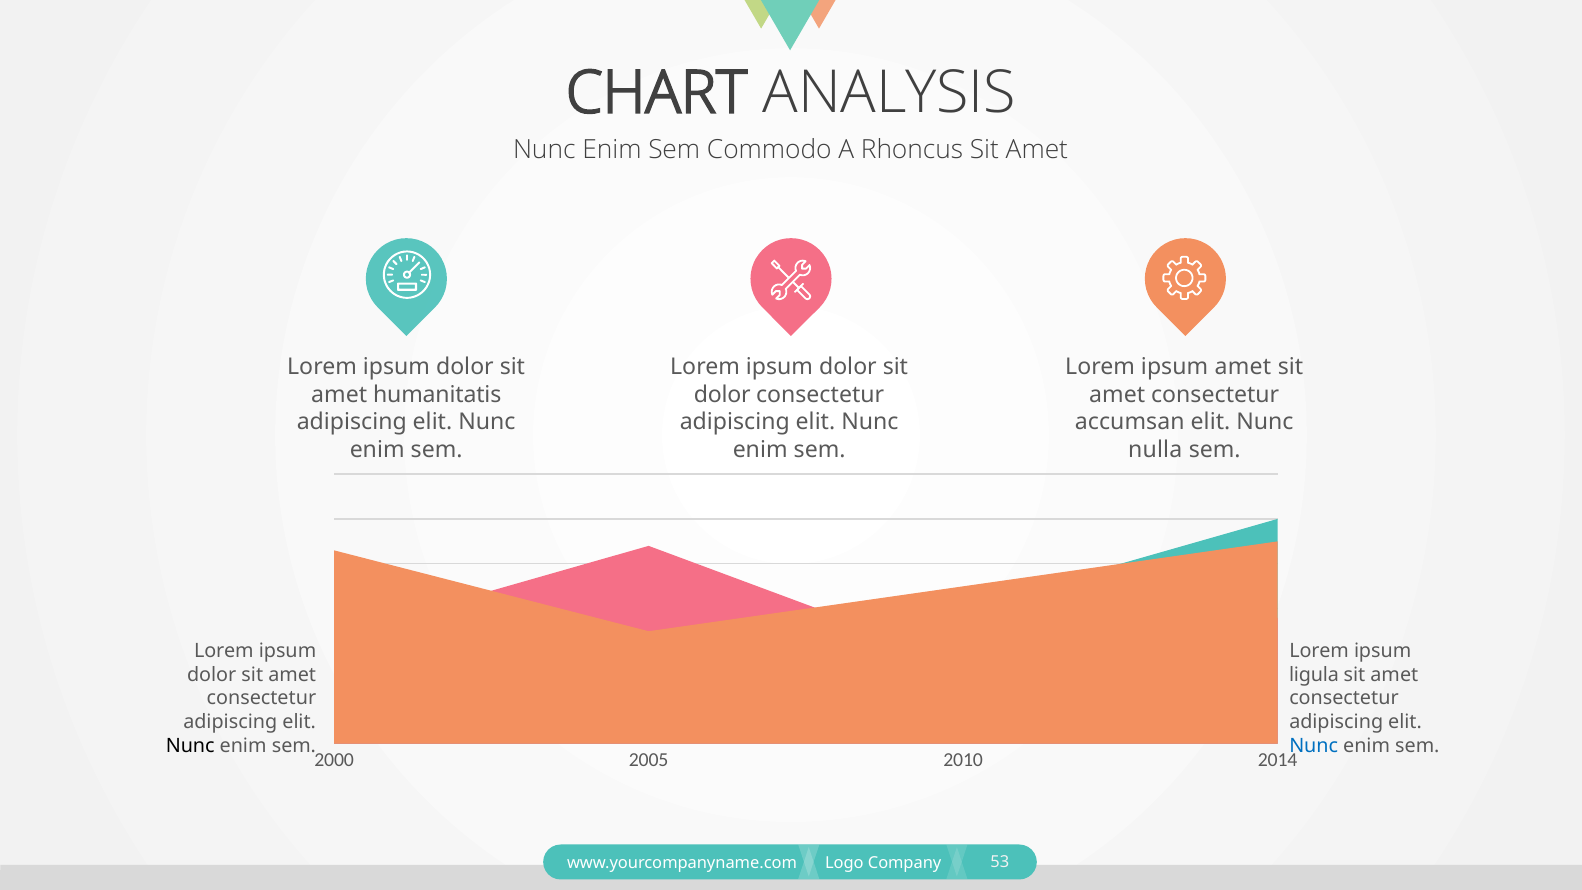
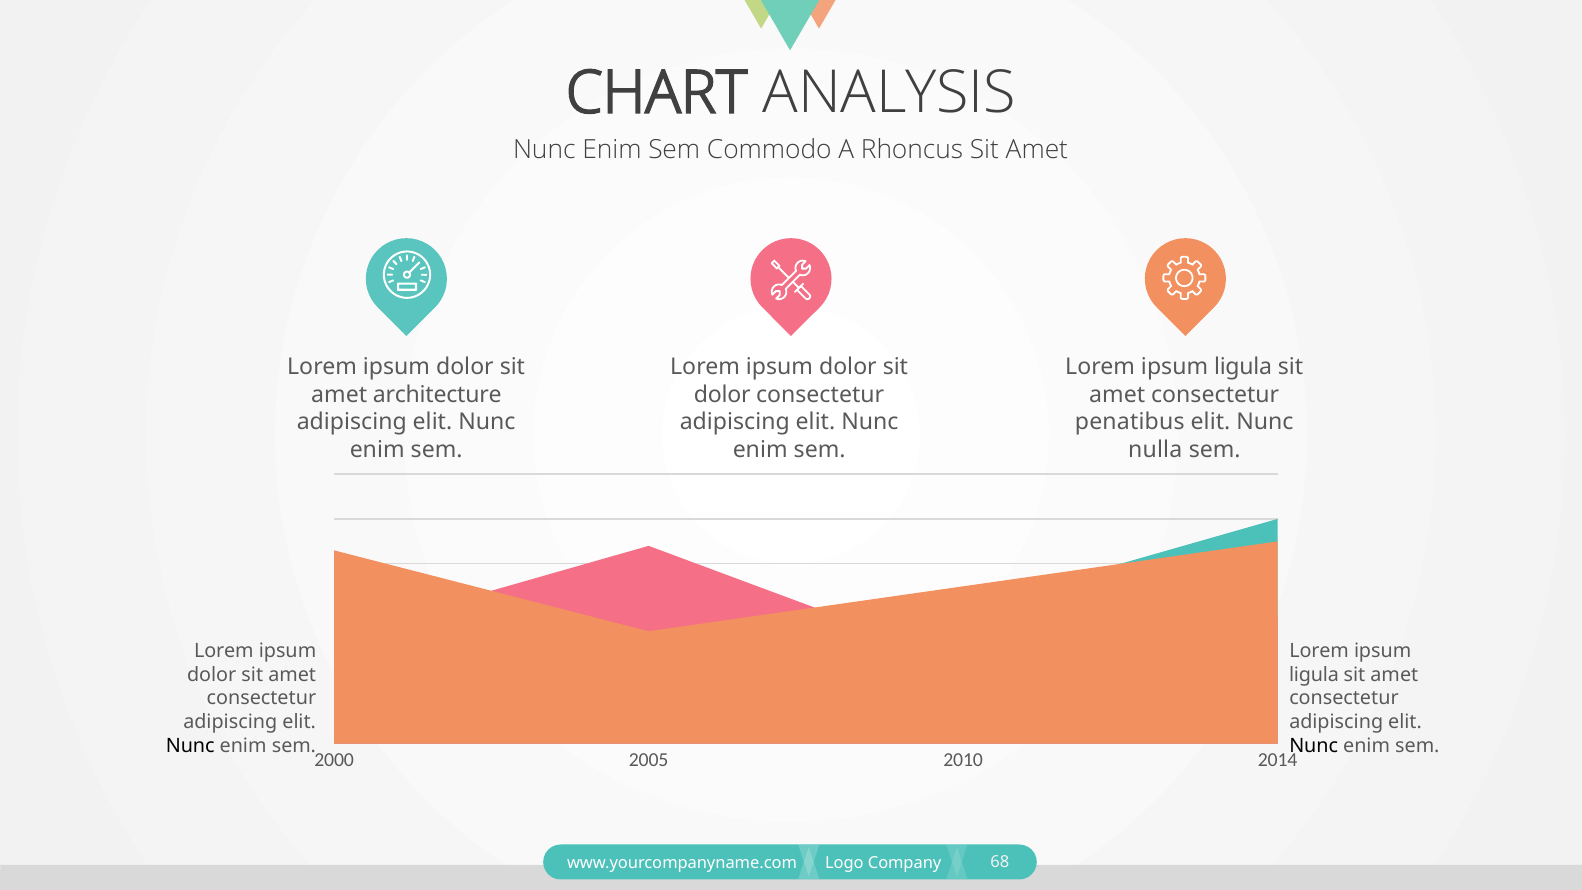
amet at (1243, 367): amet -> ligula
humanitatis: humanitatis -> architecture
accumsan: accumsan -> penatibus
Nunc at (1314, 746) colour: blue -> black
53: 53 -> 68
